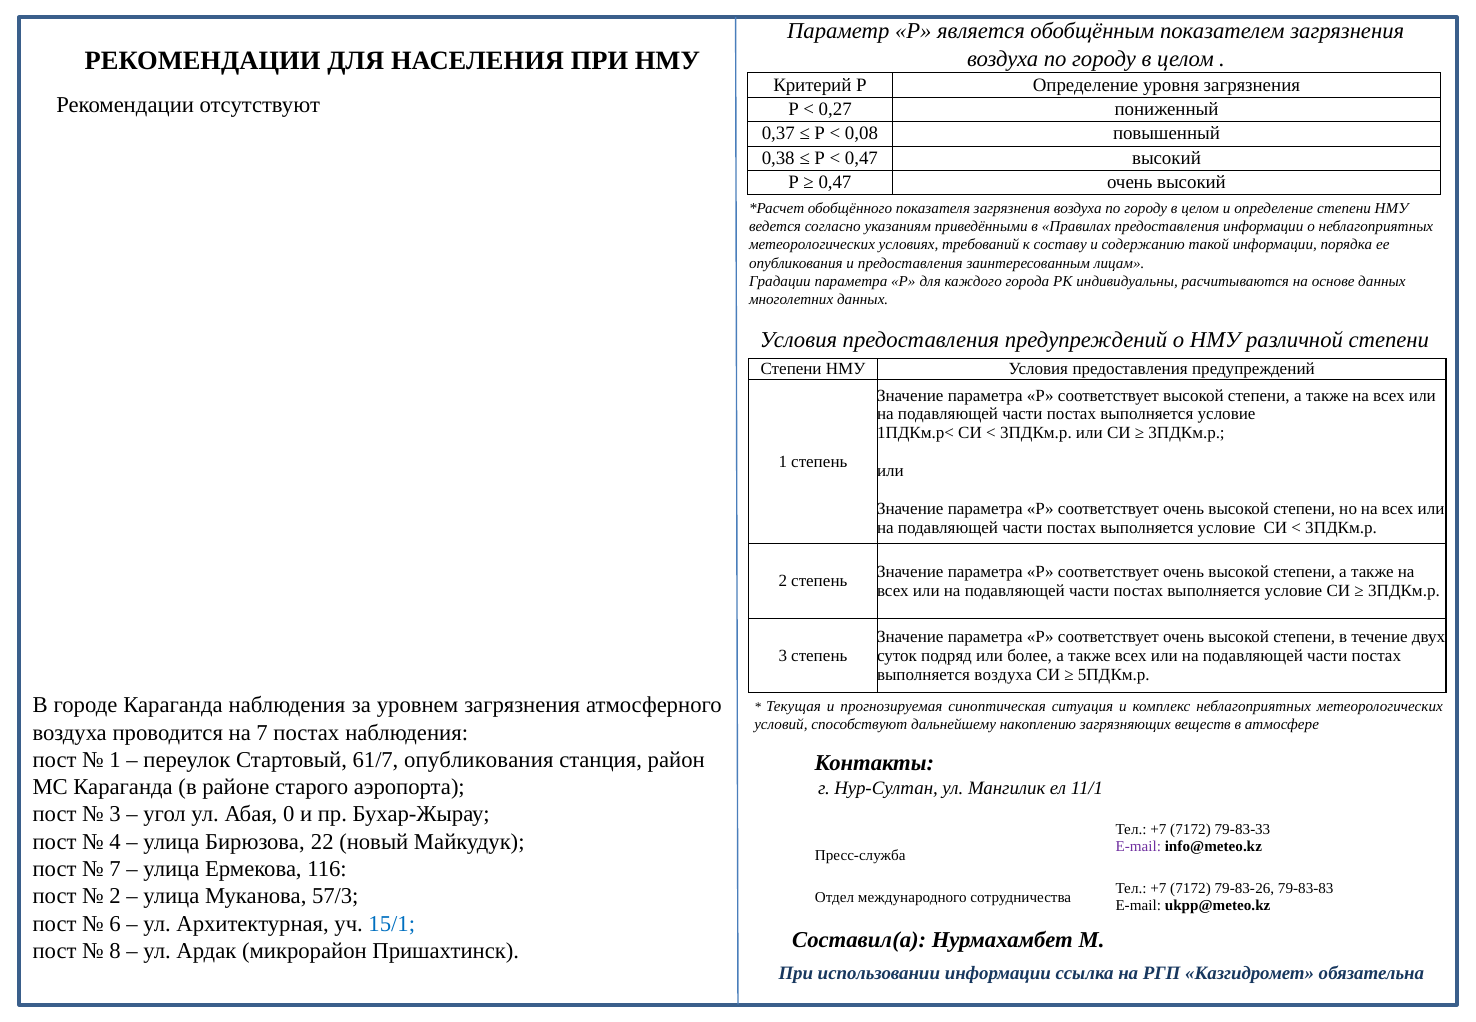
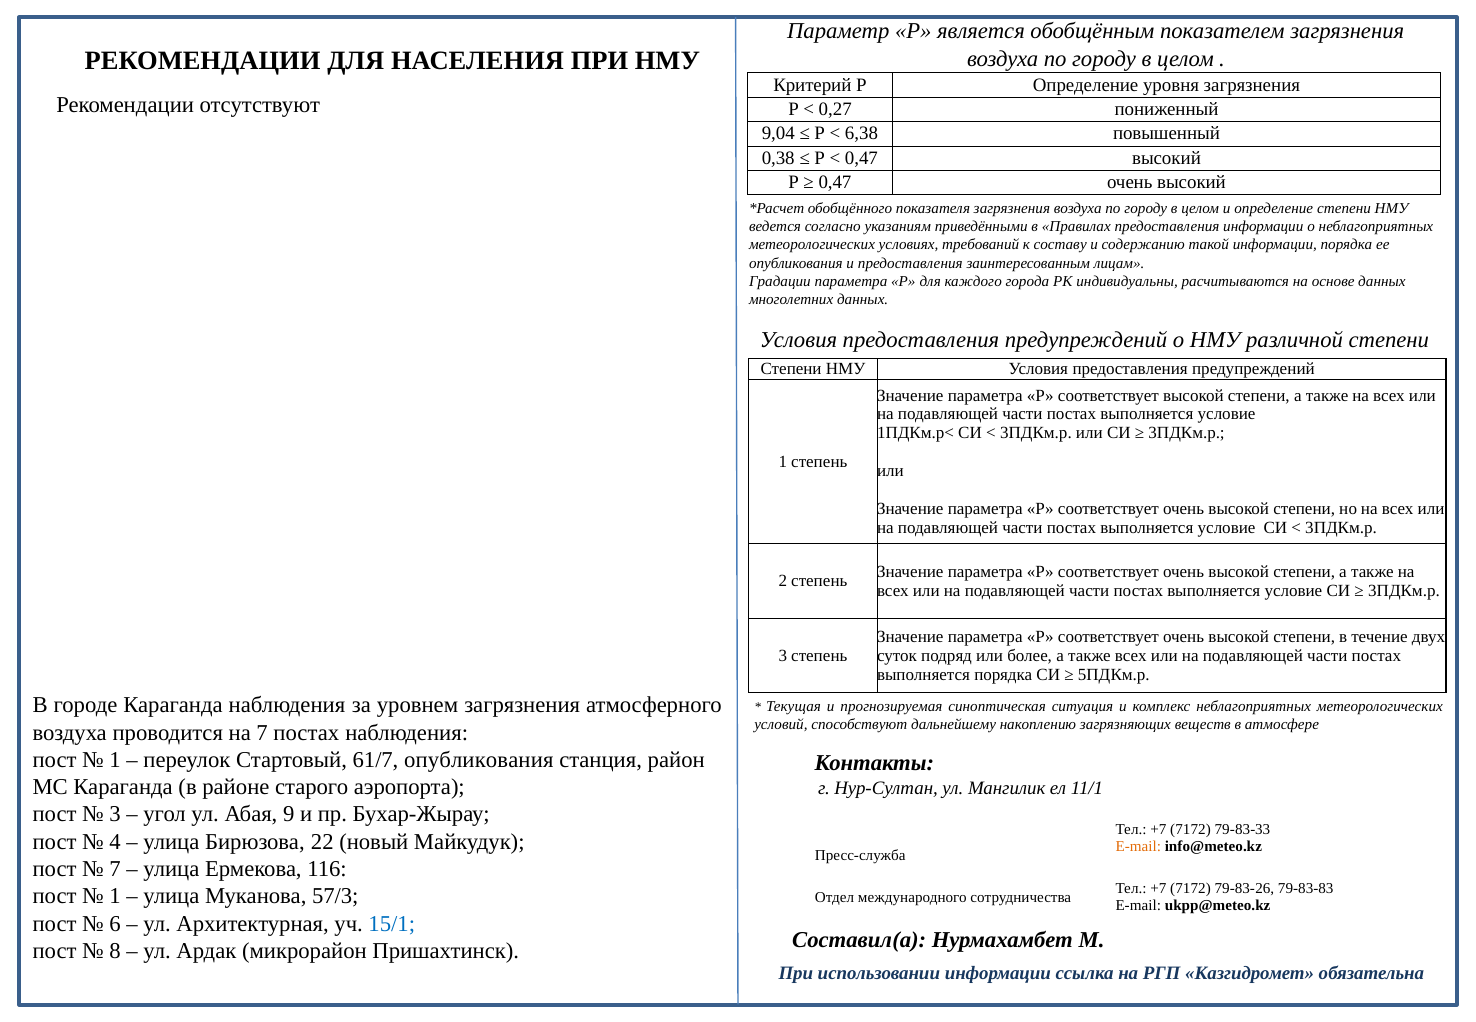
0,37: 0,37 -> 9,04
0,08: 0,08 -> 6,38
выполняется воздуха: воздуха -> порядка
0: 0 -> 9
E-mail at (1138, 847) colour: purple -> orange
2 at (115, 896): 2 -> 1
